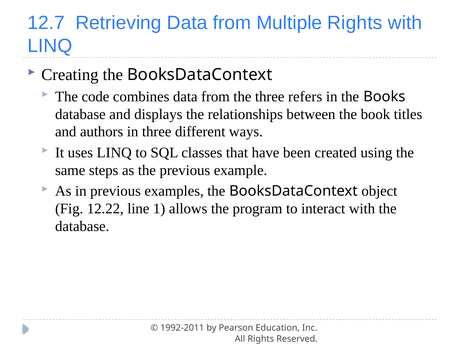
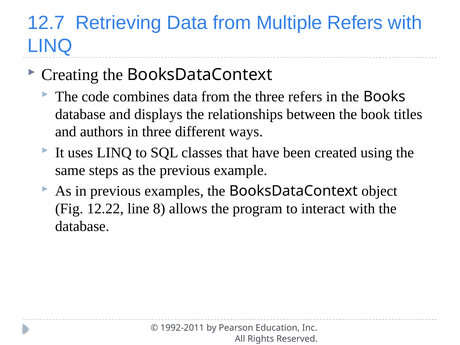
Multiple Rights: Rights -> Refers
1: 1 -> 8
